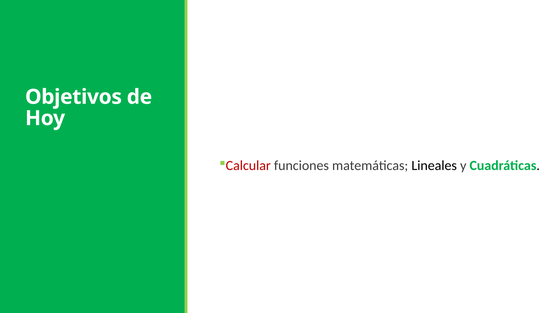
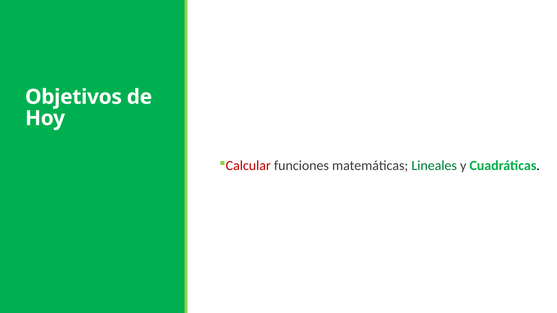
Lineales colour: black -> green
